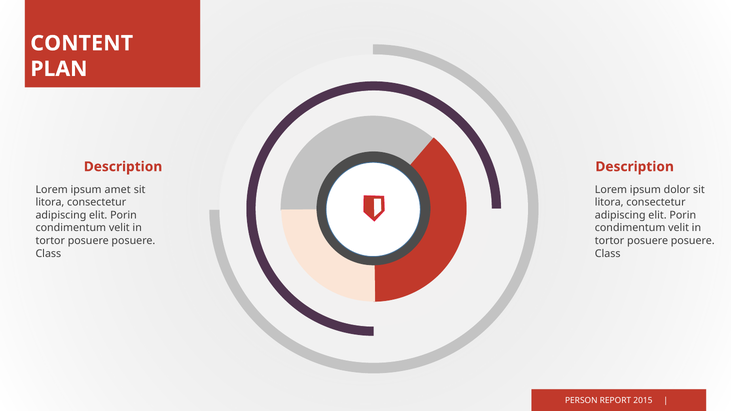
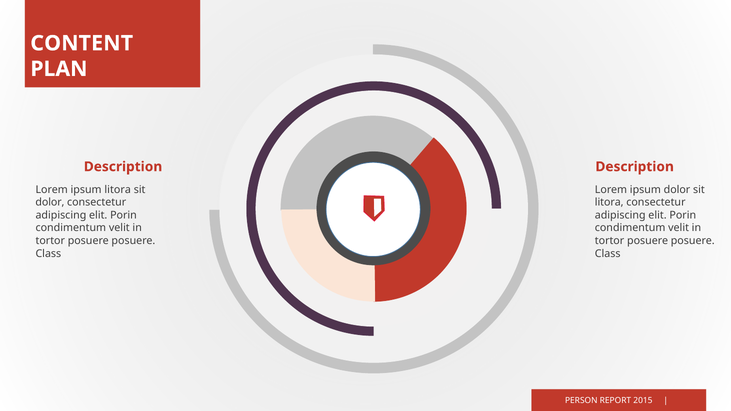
ipsum amet: amet -> litora
litora at (50, 202): litora -> dolor
